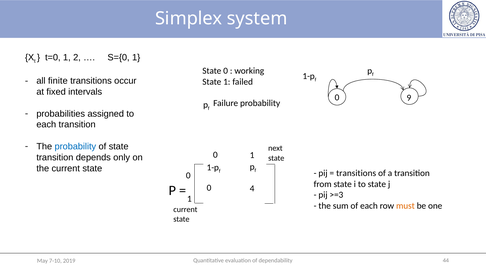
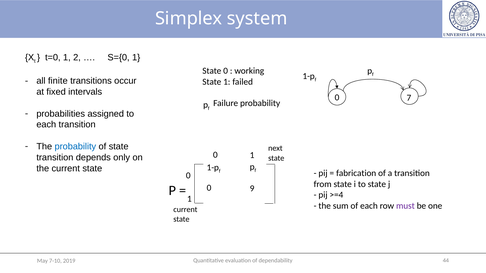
9: 9 -> 7
transitions at (356, 173): transitions -> fabrication
4: 4 -> 9
>=3: >=3 -> >=4
must colour: orange -> purple
